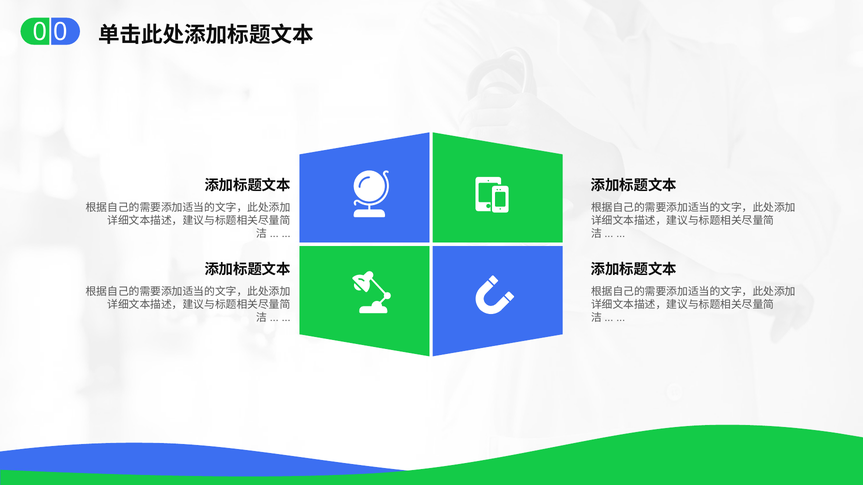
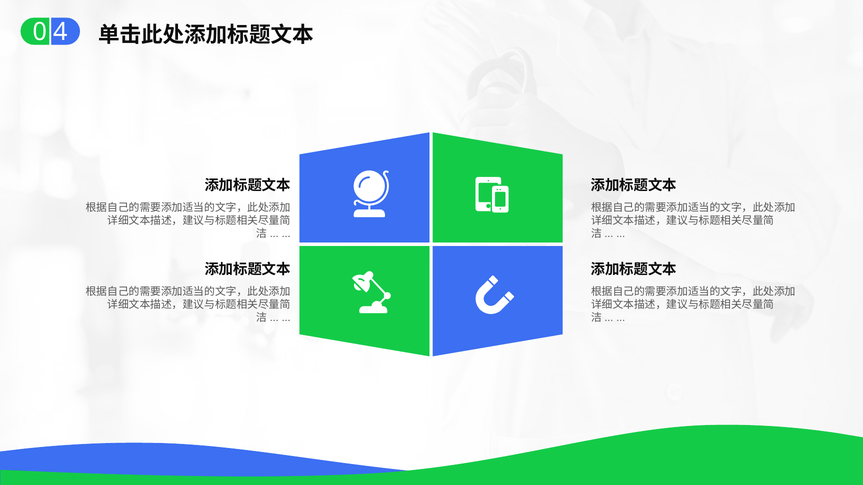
0 0: 0 -> 4
